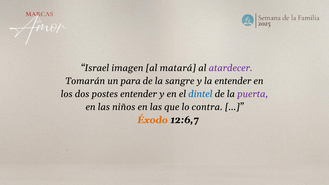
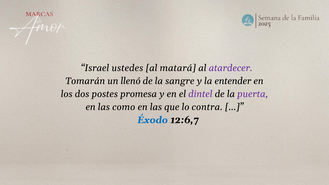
imagen: imagen -> ustedes
para: para -> llenó
postes entender: entender -> promesa
dintel colour: blue -> purple
niños: niños -> como
Éxodo colour: orange -> blue
